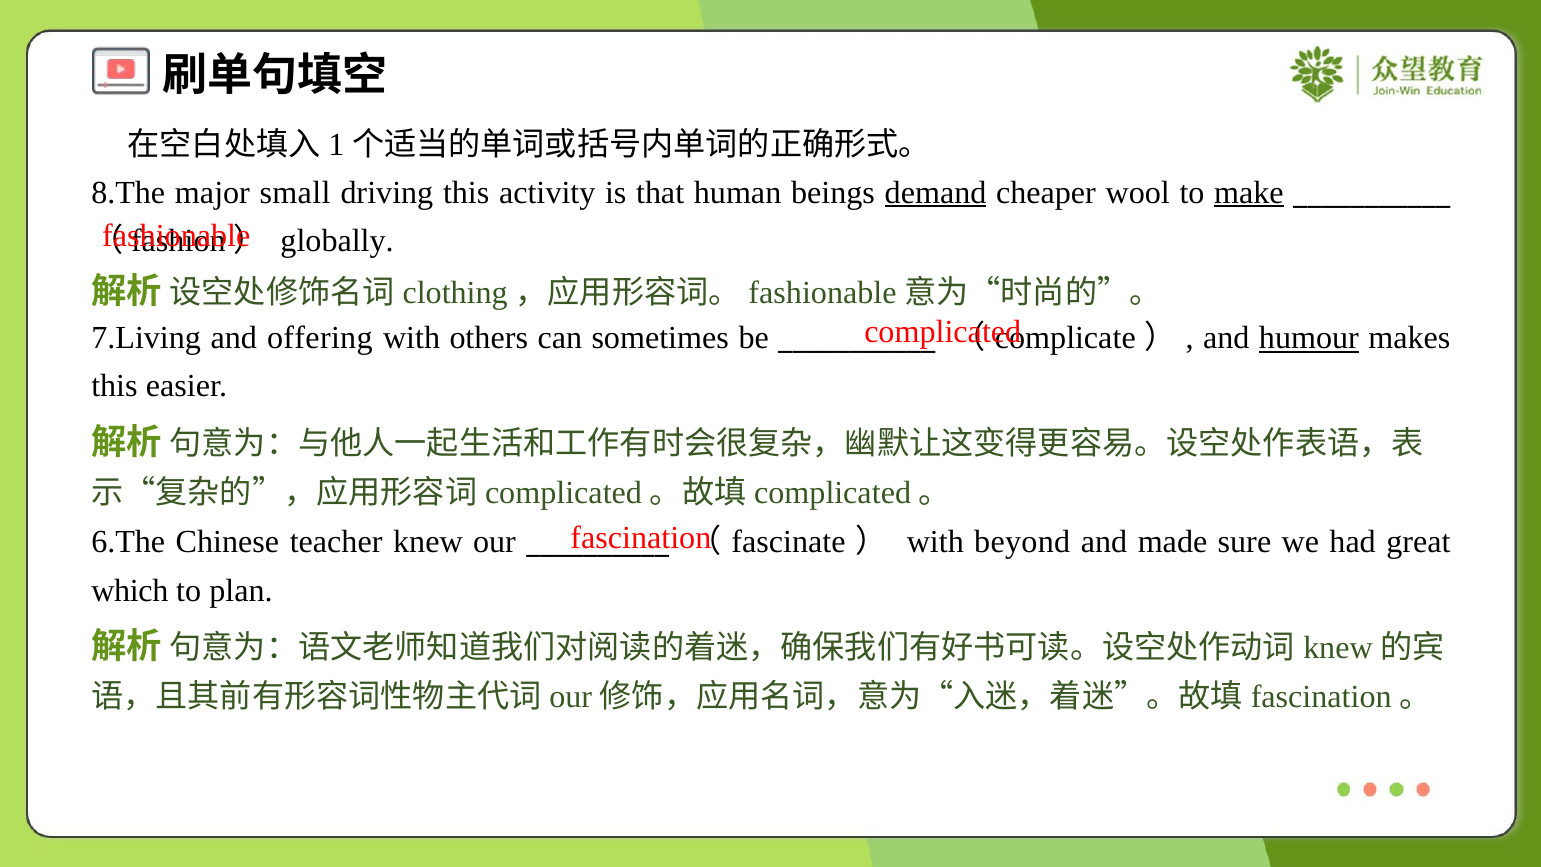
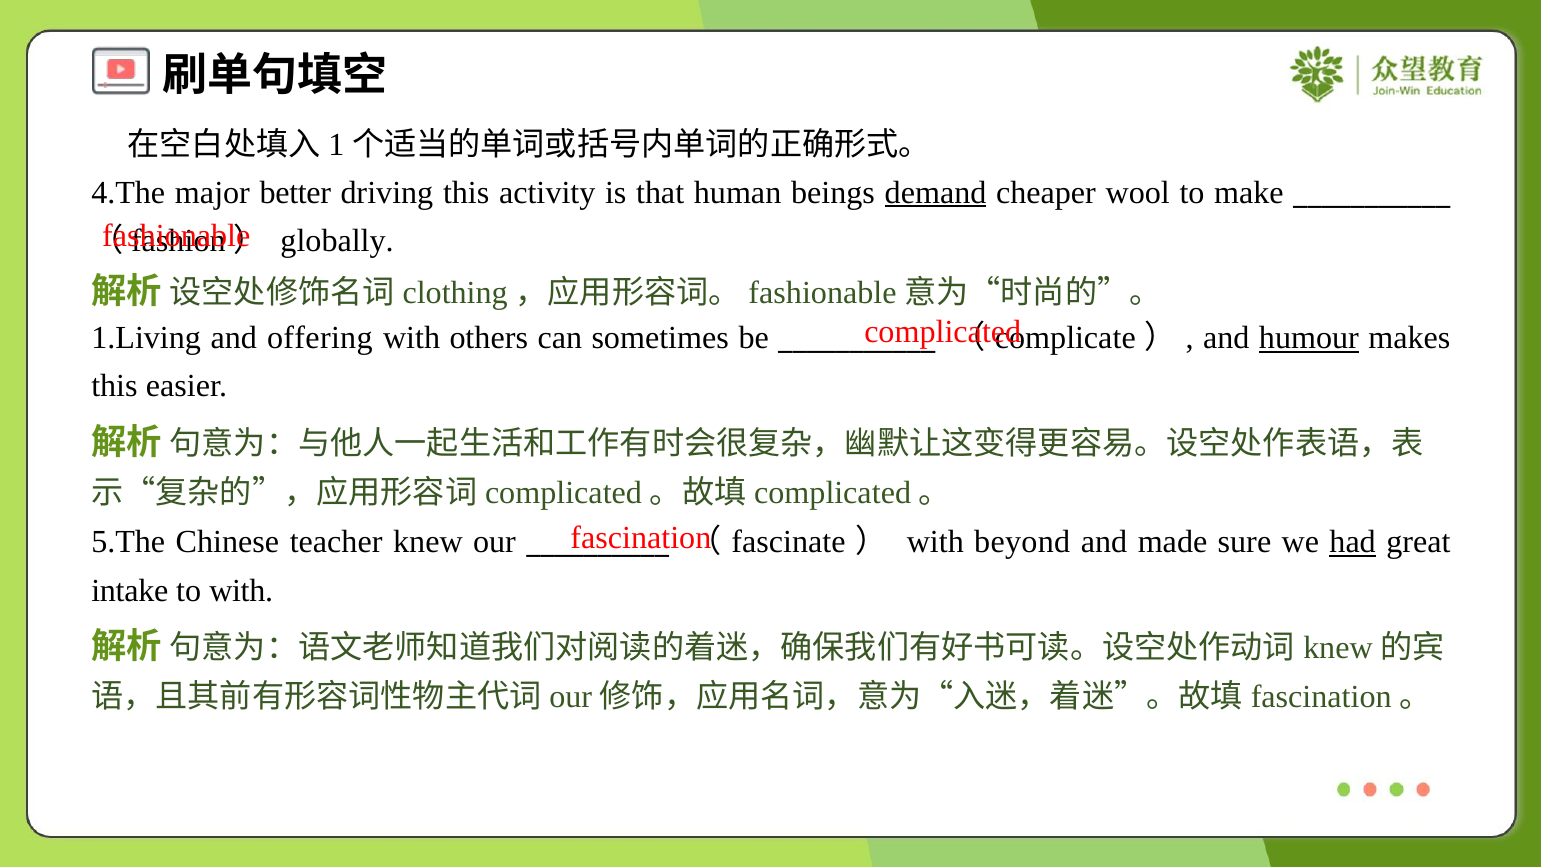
8.The: 8.The -> 4.The
small: small -> better
make underline: present -> none
7.Living: 7.Living -> 1.Living
6.The: 6.The -> 5.The
had underline: none -> present
which: which -> intake
to plan: plan -> with
